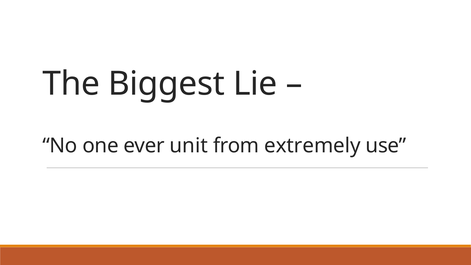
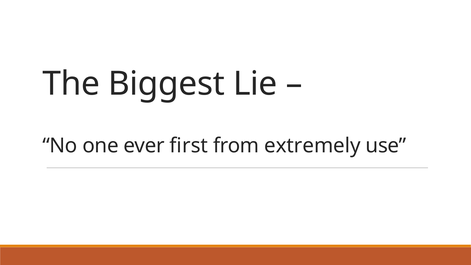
unit: unit -> first
